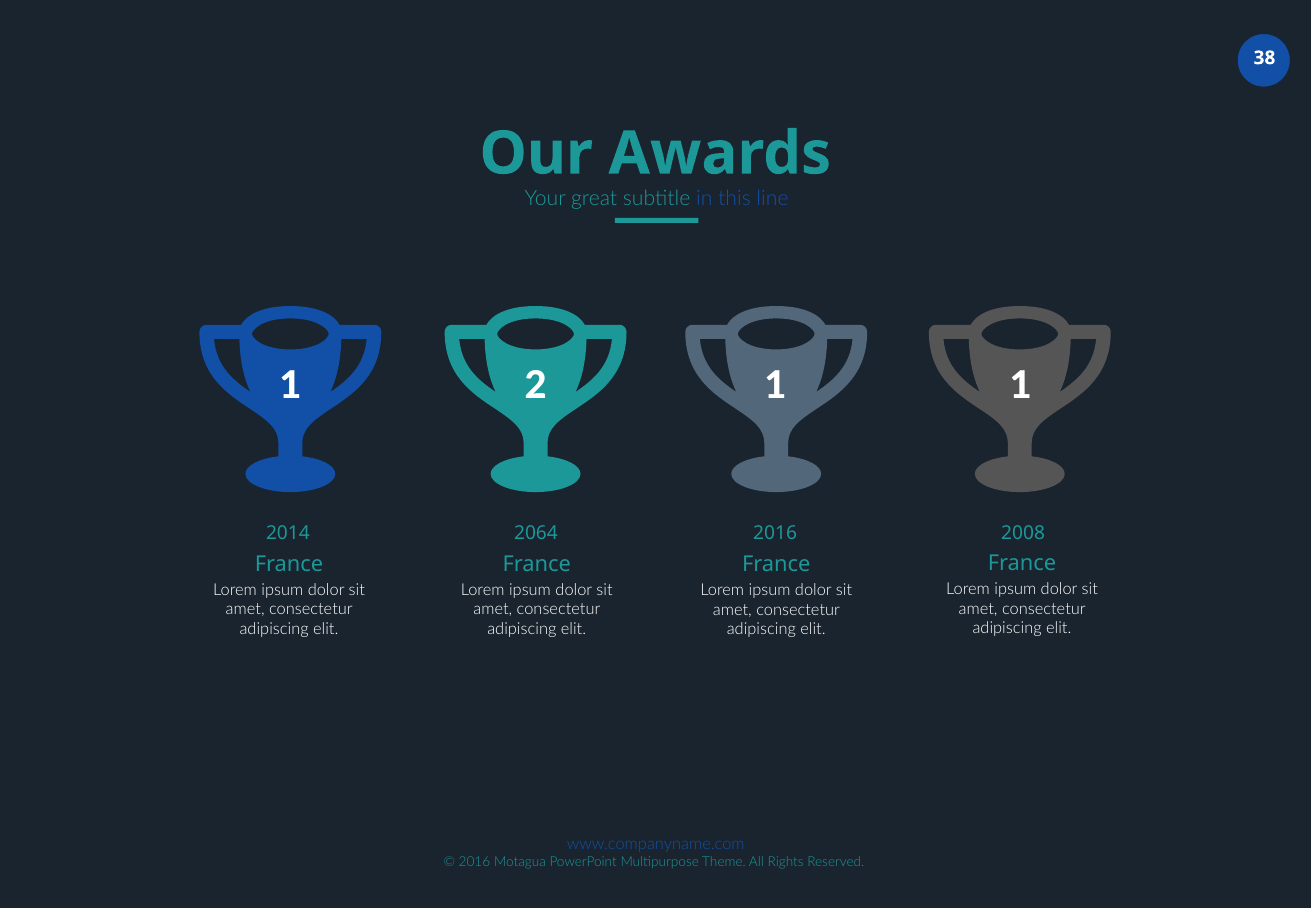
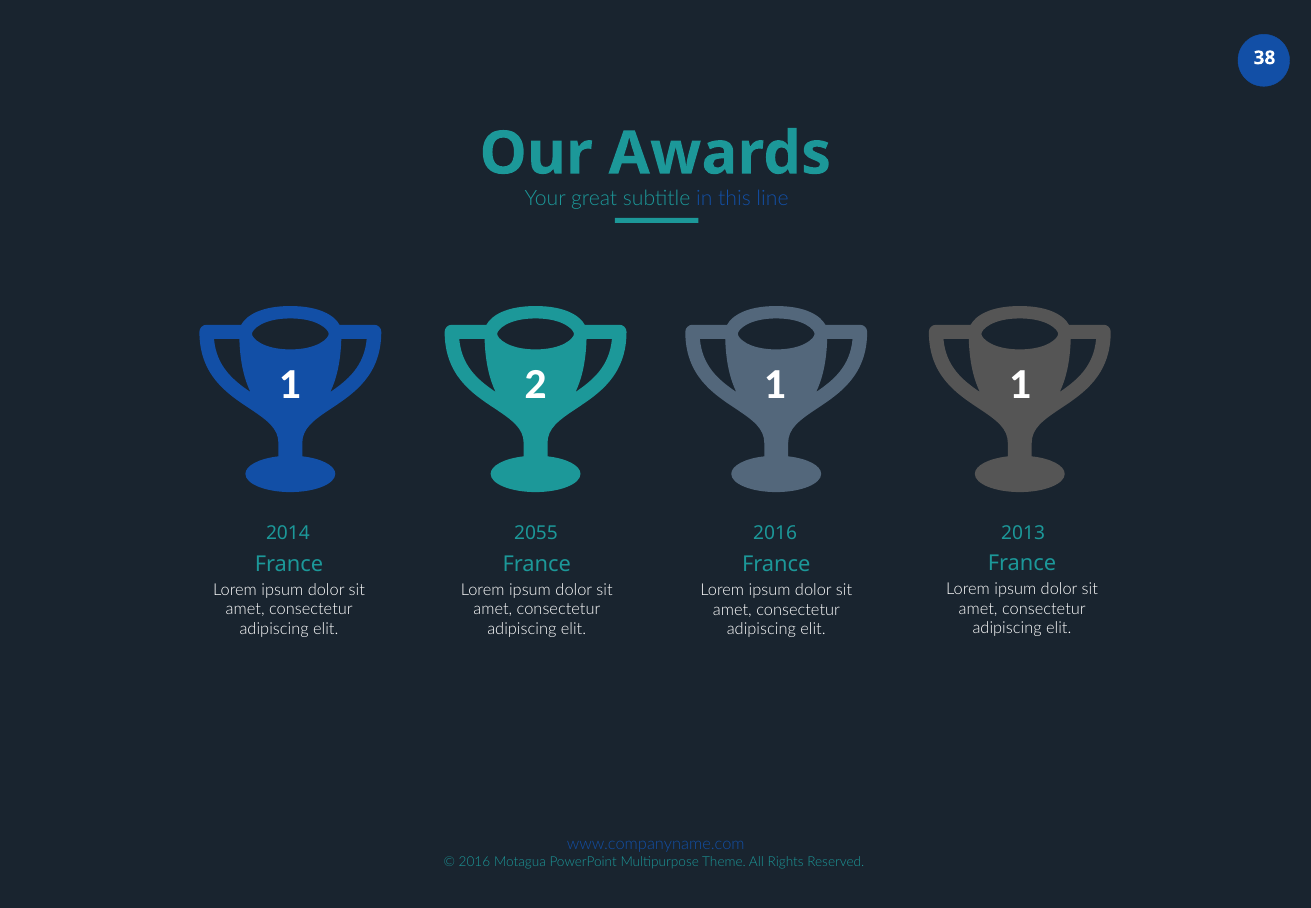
2064: 2064 -> 2055
2008: 2008 -> 2013
